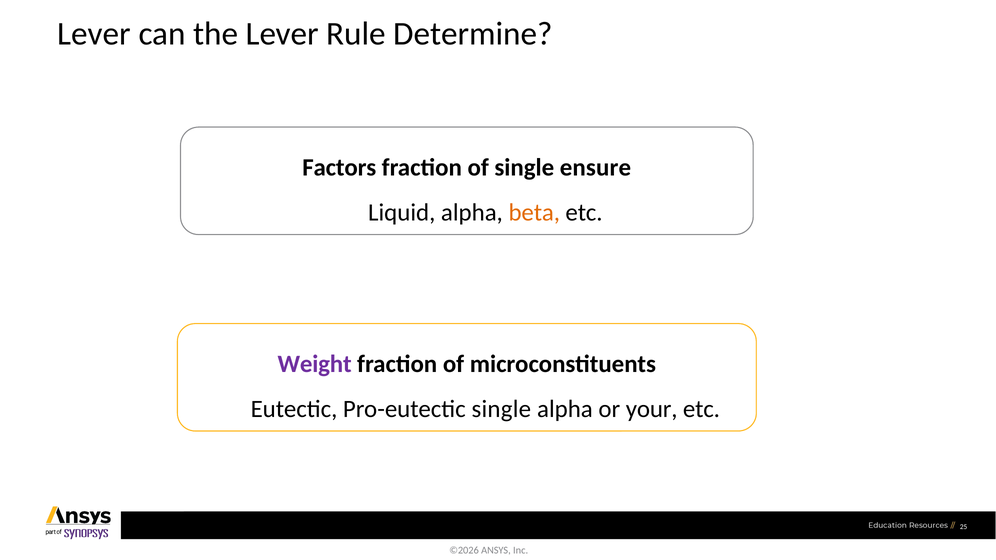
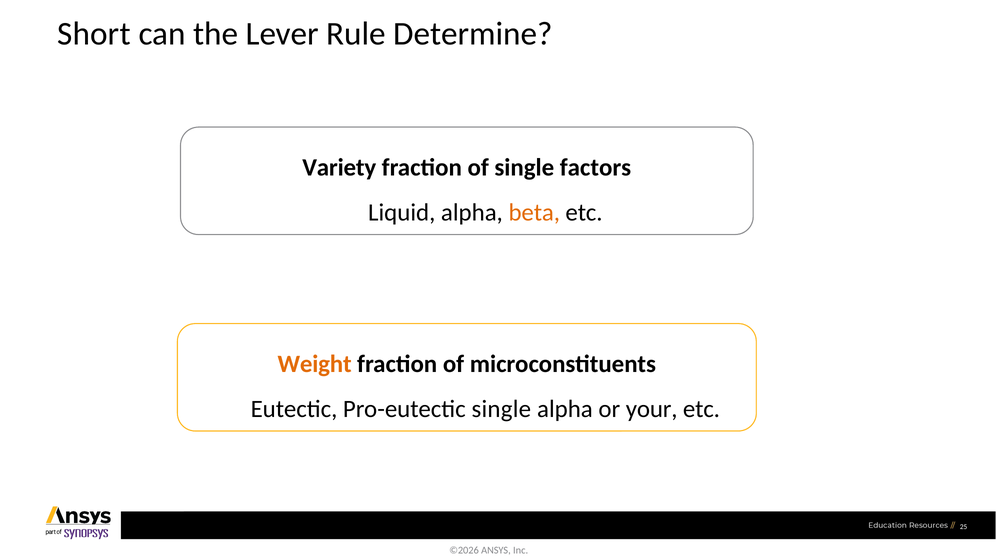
Lever at (94, 34): Lever -> Short
Factors: Factors -> Variety
ensure: ensure -> factors
Weight colour: purple -> orange
